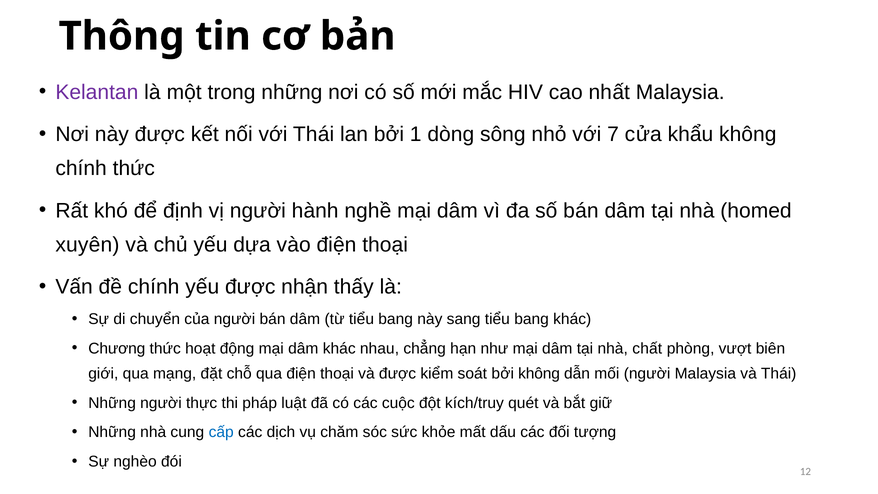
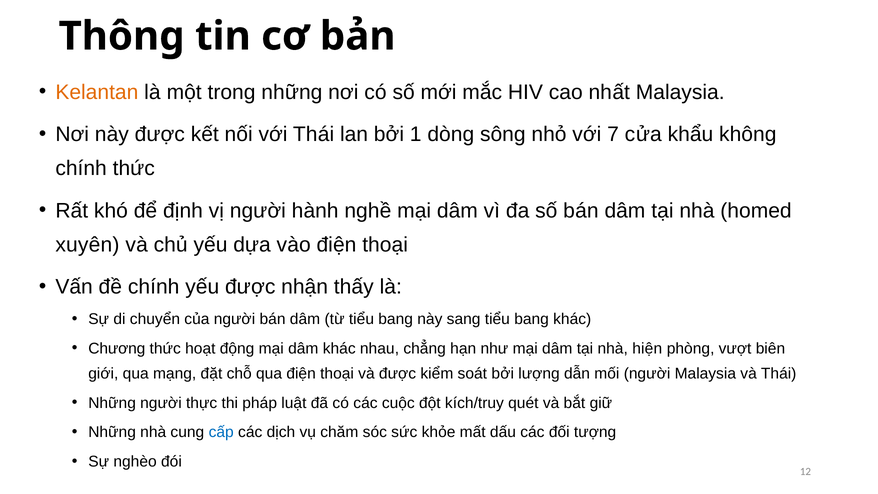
Kelantan colour: purple -> orange
chất: chất -> hiện
bởi không: không -> lượng
